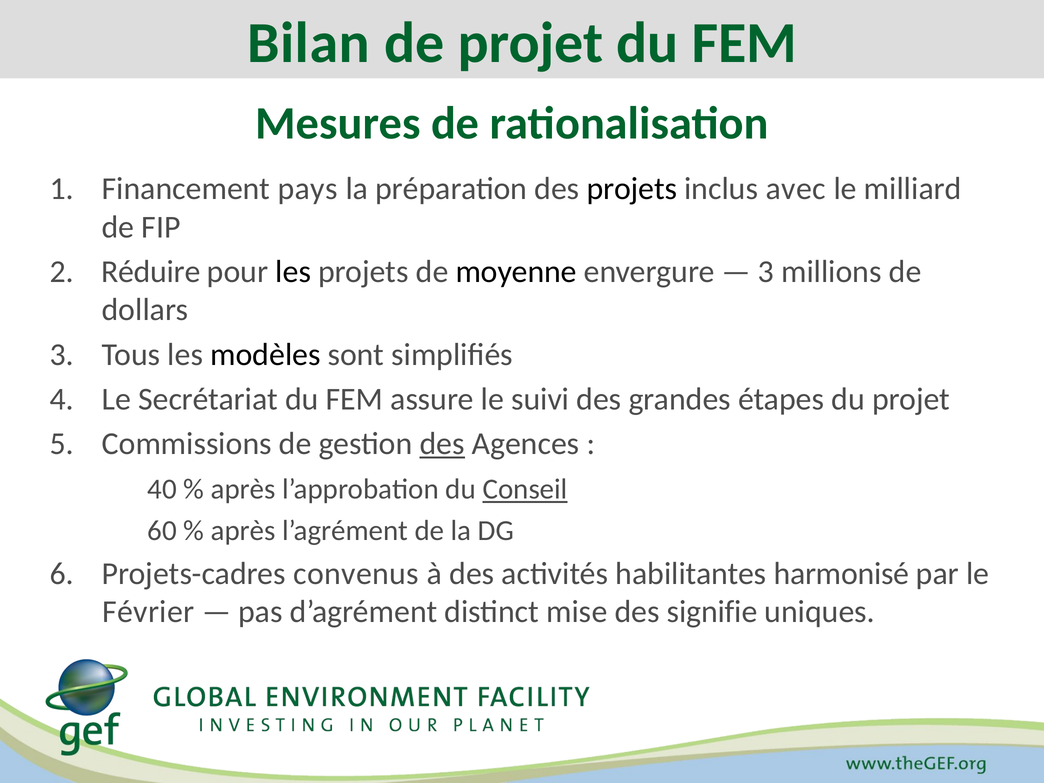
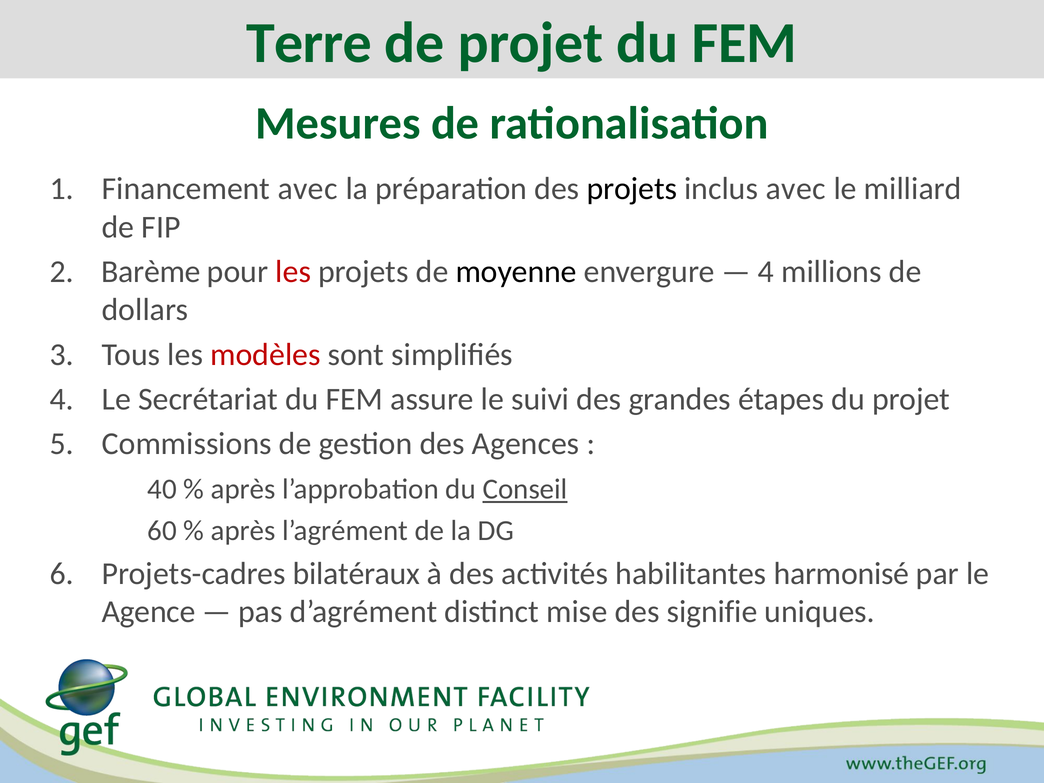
Bilan: Bilan -> Terre
Financement pays: pays -> avec
Réduire: Réduire -> Barème
les at (293, 272) colour: black -> red
3 at (766, 272): 3 -> 4
modèles colour: black -> red
des at (442, 444) underline: present -> none
convenus: convenus -> bilatéraux
Février: Février -> Agence
